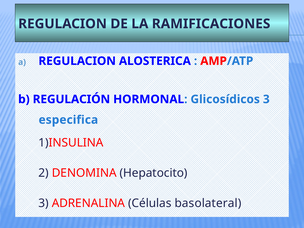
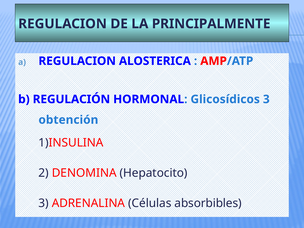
RAMIFICACIONES: RAMIFICACIONES -> PRINCIPALMENTE
especifica: especifica -> obtención
basolateral: basolateral -> absorbibles
